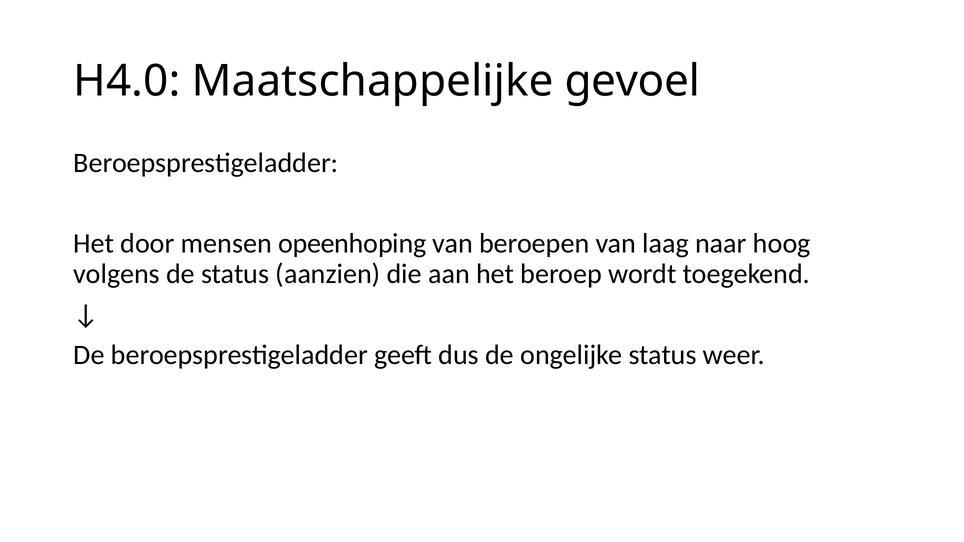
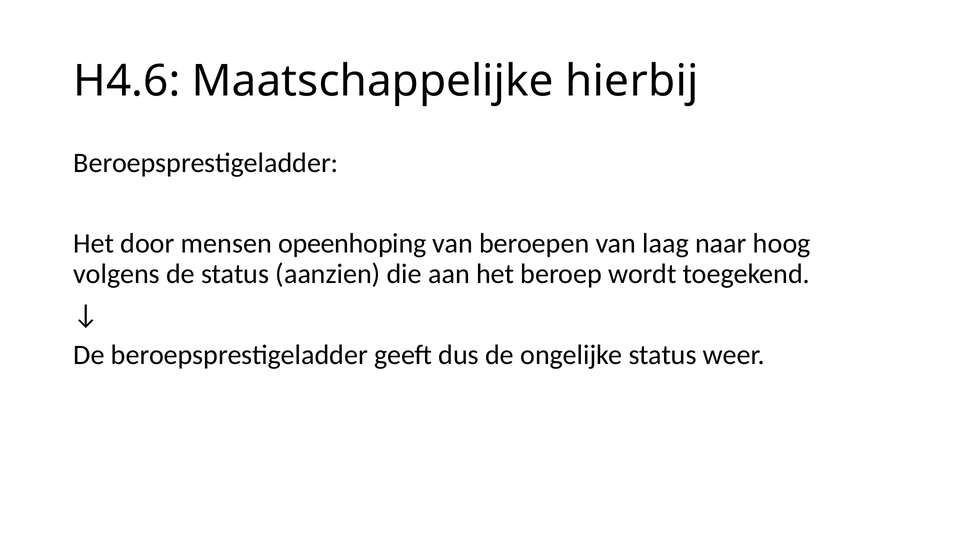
H4.0: H4.0 -> H4.6
gevoel: gevoel -> hierbij
